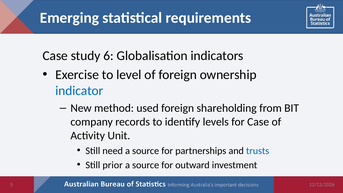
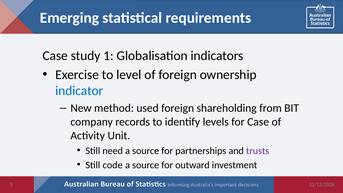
6: 6 -> 1
trusts colour: blue -> purple
prior: prior -> code
